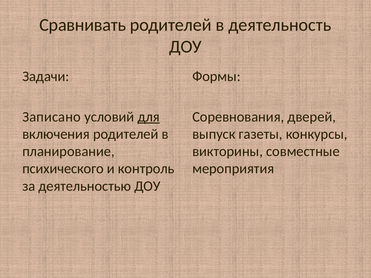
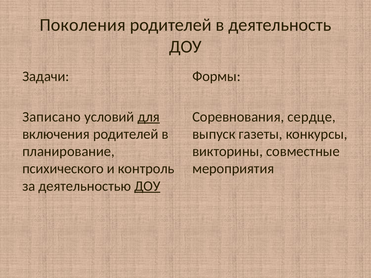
Сравнивать: Сравнивать -> Поколения
дверей: дверей -> сердце
ДОУ at (147, 186) underline: none -> present
